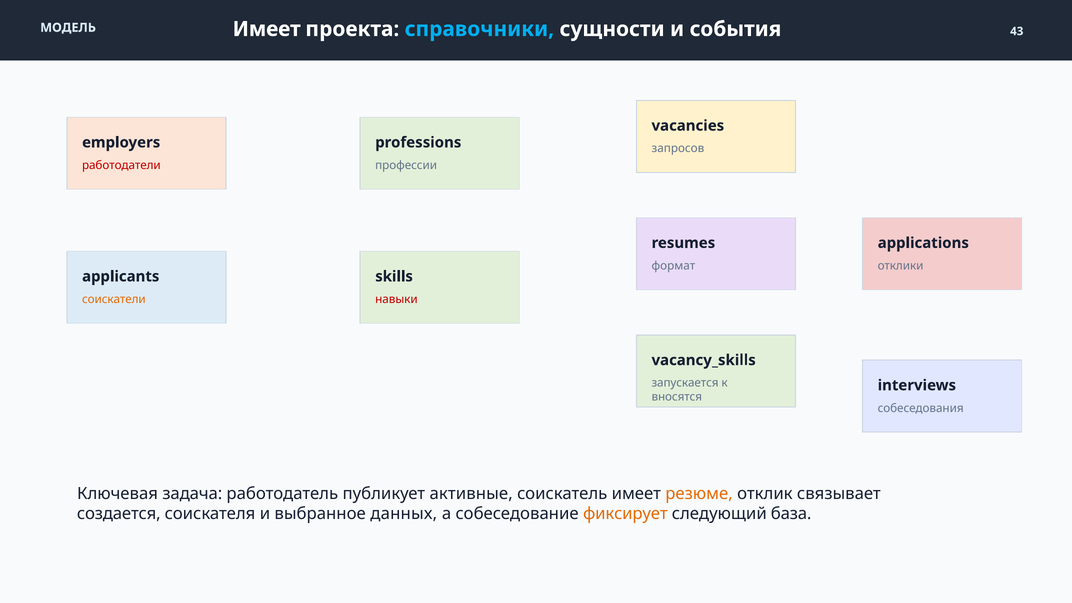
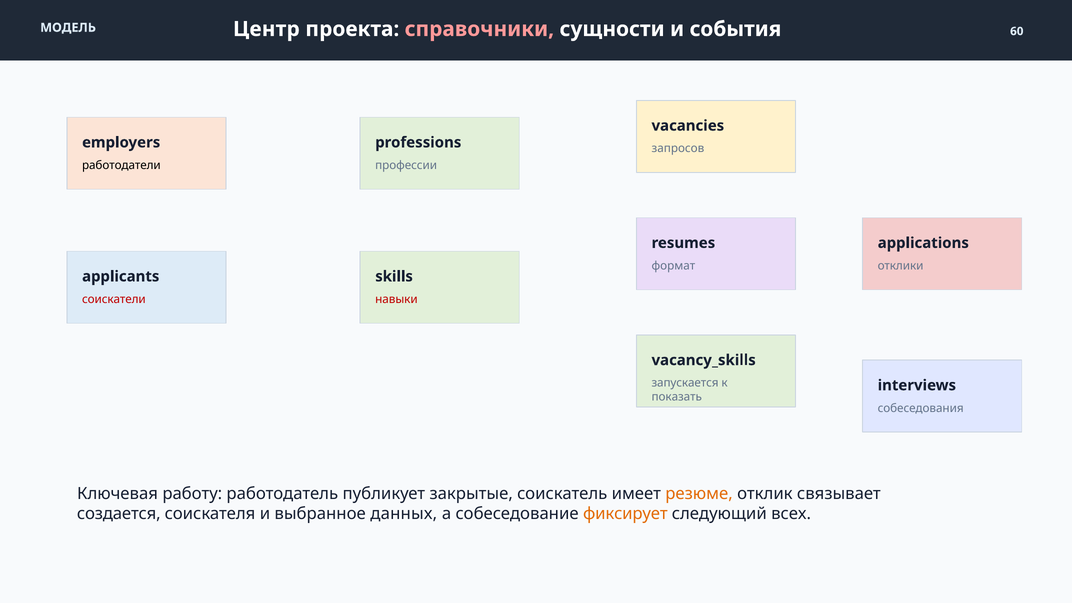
МОДЕЛЬ Имеет: Имеет -> Центр
справочники colour: light blue -> pink
43: 43 -> 60
работодатели colour: red -> black
соискатели colour: orange -> red
вносятся: вносятся -> показать
задача: задача -> работу
активные: активные -> закрытые
база: база -> всех
